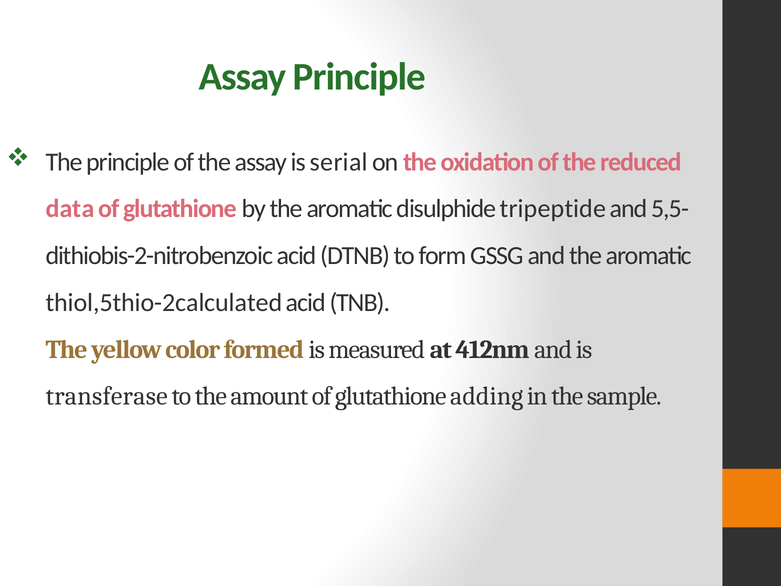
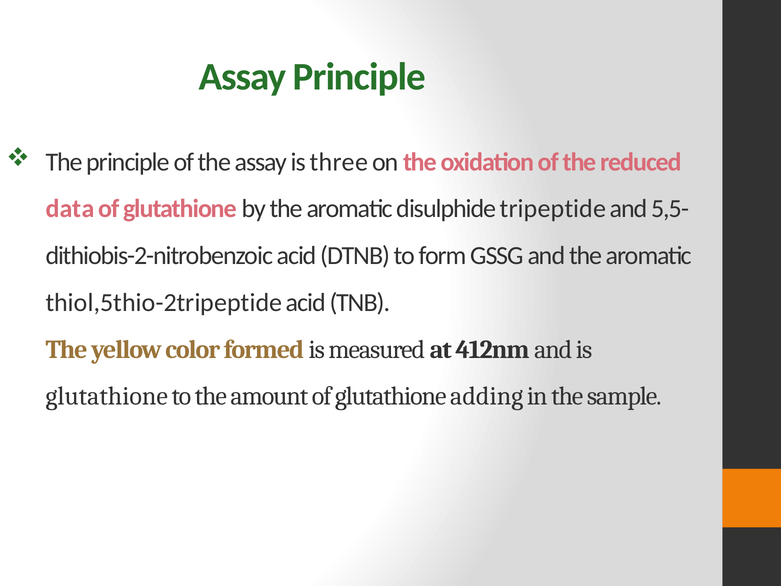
serial: serial -> three
thiol,5thio-2calculated: thiol,5thio-2calculated -> thiol,5thio-2tripeptide
transferase at (107, 396): transferase -> glutathione
